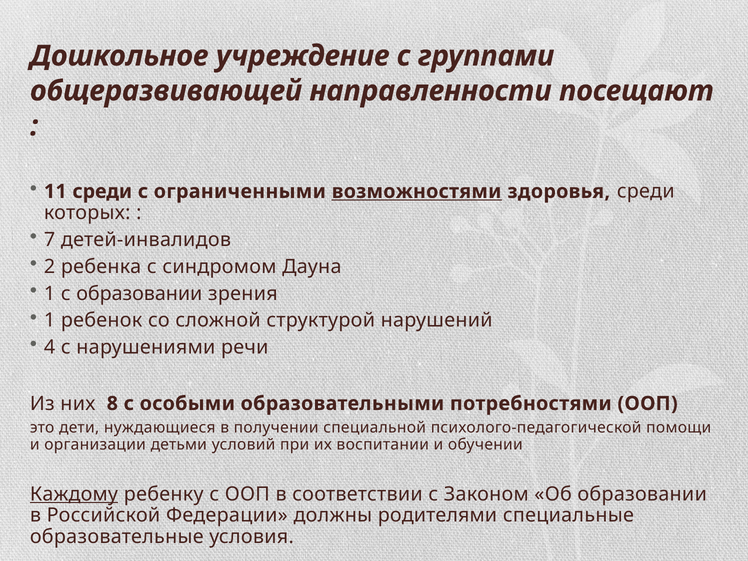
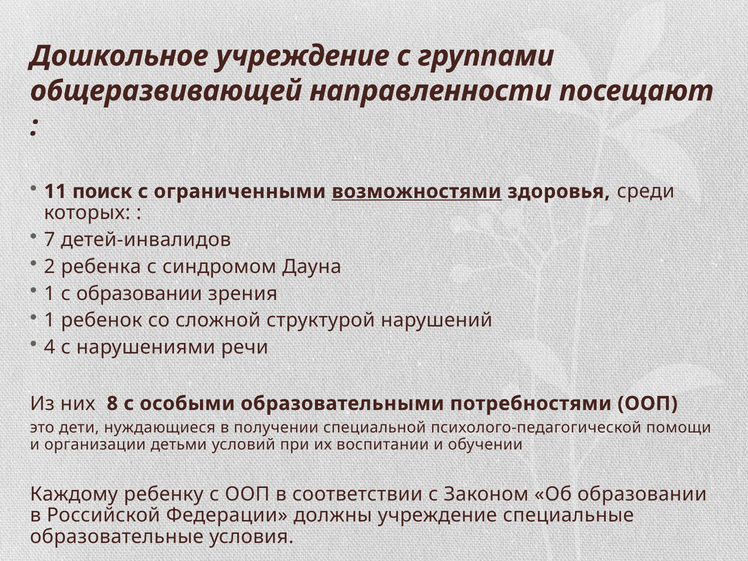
11 среди: среди -> поиск
Каждому underline: present -> none
должны родителями: родителями -> учреждение
